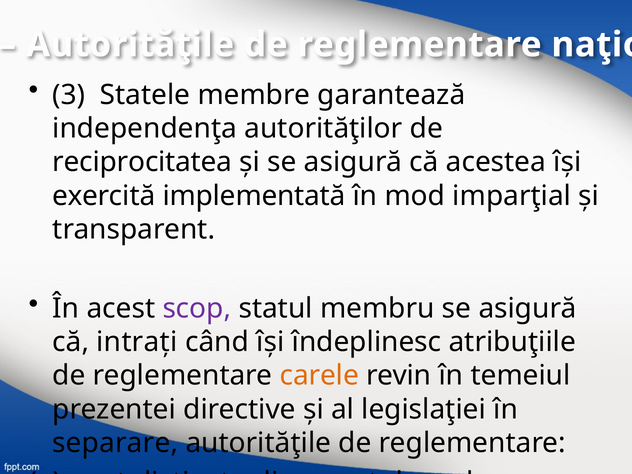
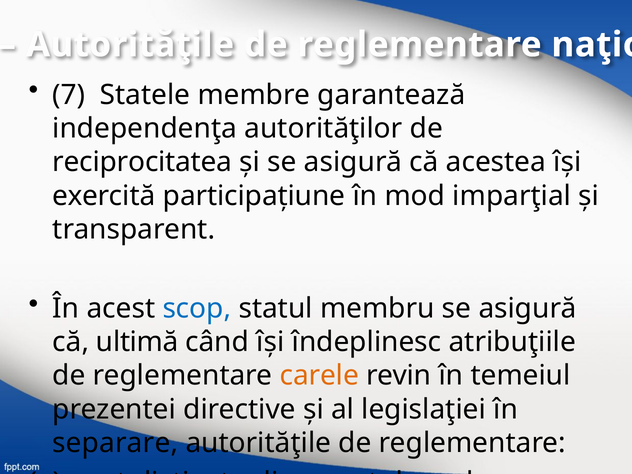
3: 3 -> 7
implementată: implementată -> participaţiune
scop colour: purple -> blue
intraţi: intraţi -> ultimă
